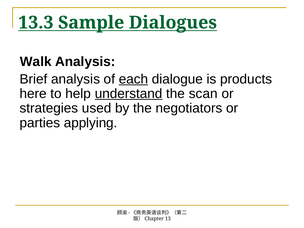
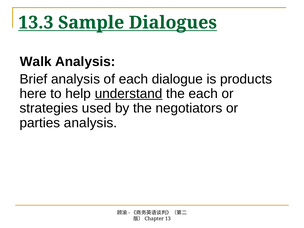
each at (133, 79) underline: present -> none
the scan: scan -> each
parties applying: applying -> analysis
